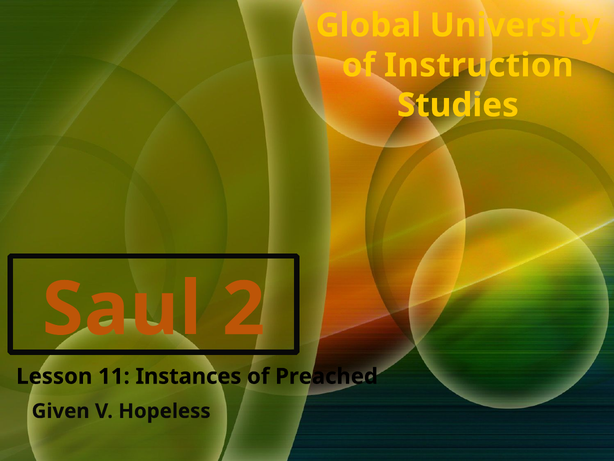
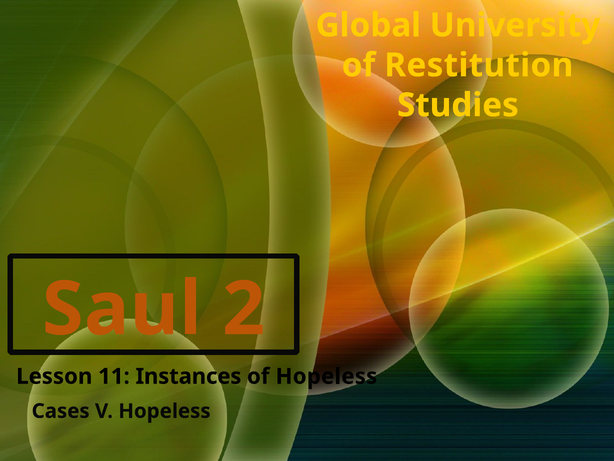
Instruction: Instruction -> Restitution
of Preached: Preached -> Hopeless
Given: Given -> Cases
